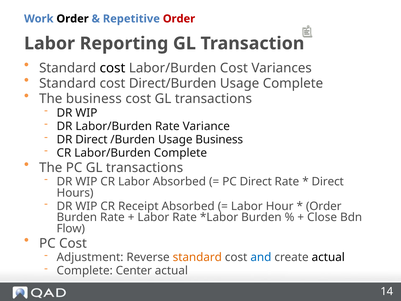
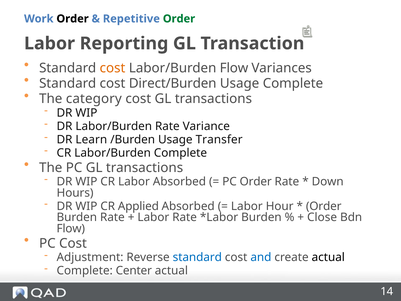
Order at (179, 19) colour: red -> green
cost at (113, 68) colour: black -> orange
Labor/Burden Cost: Cost -> Flow
The business: business -> category
DR Direct: Direct -> Learn
Usage Business: Business -> Transfer
PC Direct: Direct -> Order
Direct at (328, 181): Direct -> Down
Receipt: Receipt -> Applied
standard at (197, 257) colour: orange -> blue
